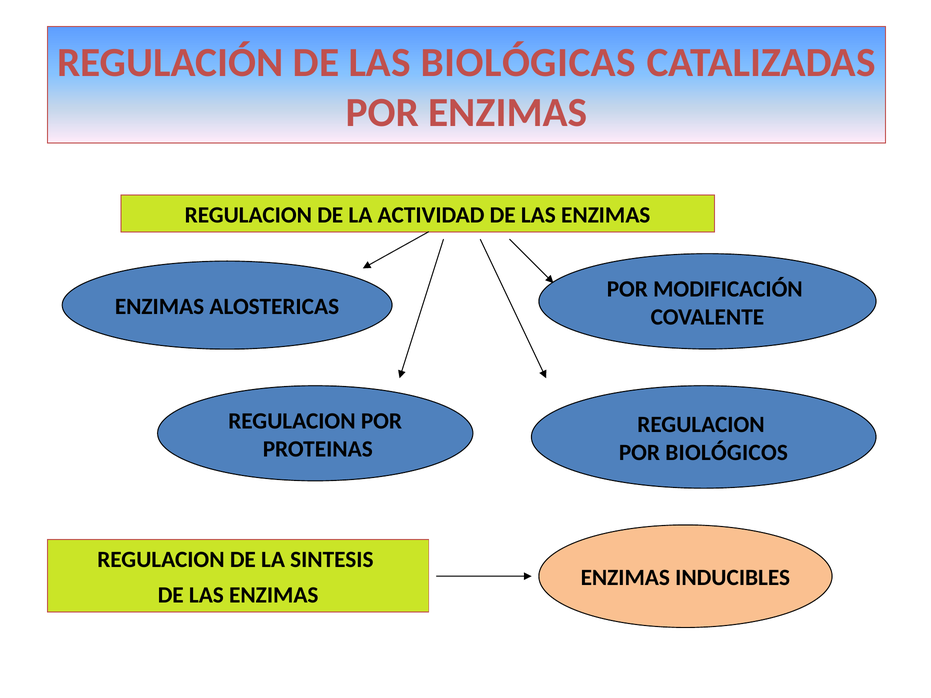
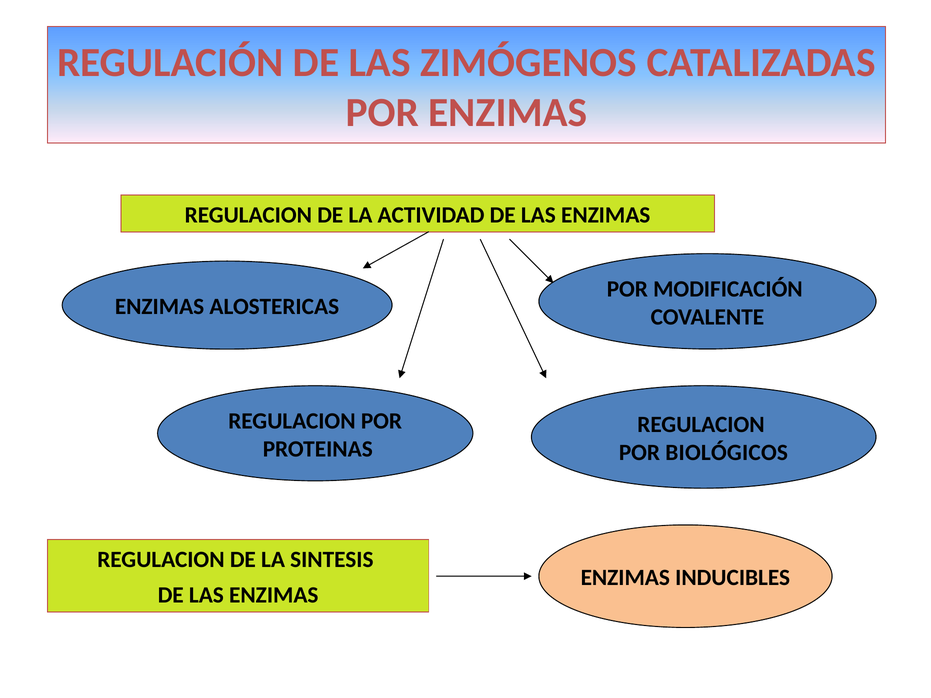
BIOLÓGICAS: BIOLÓGICAS -> ZIMÓGENOS
